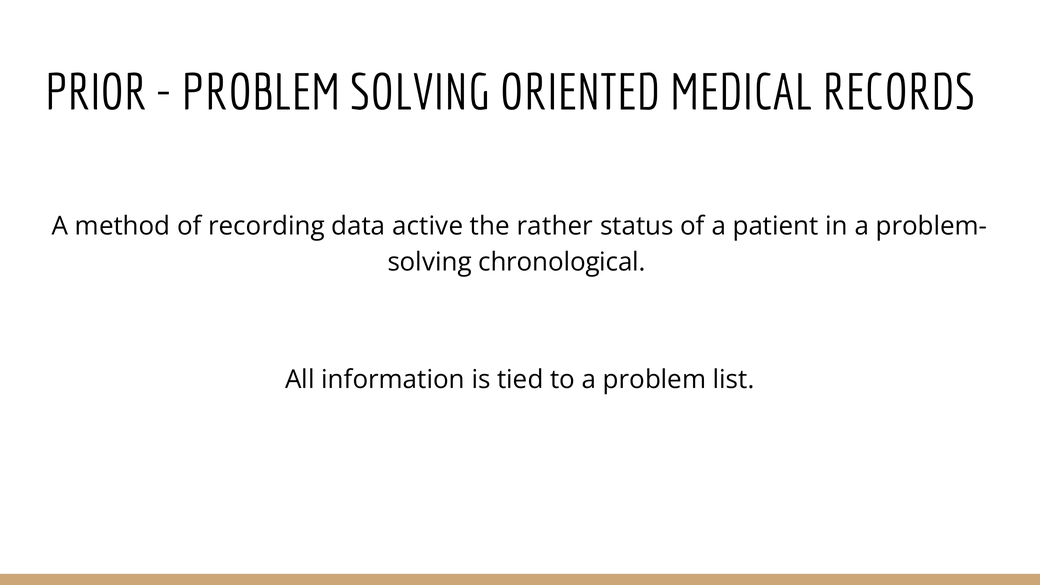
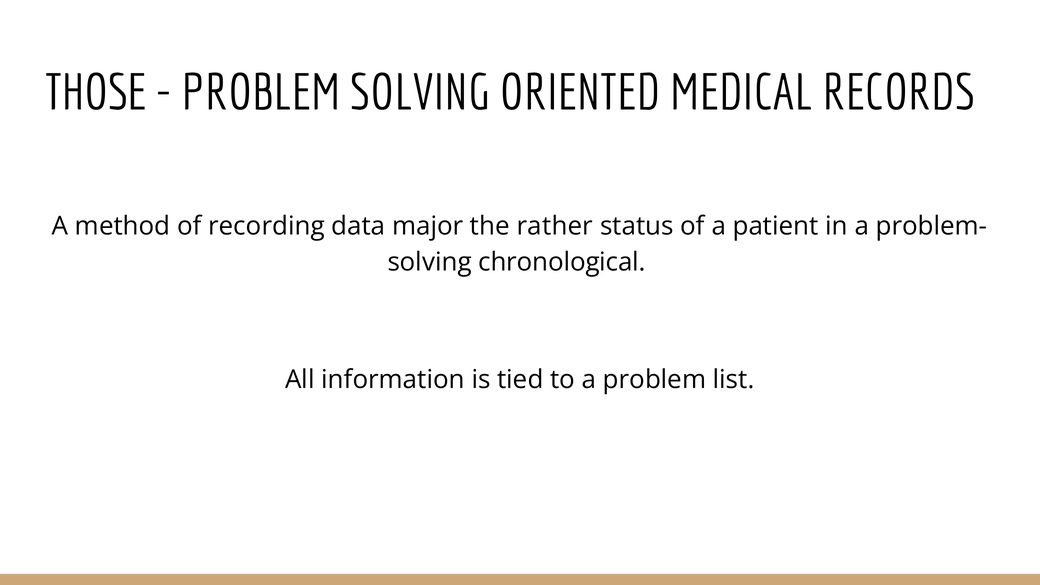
PRIOR: PRIOR -> THOSE
active: active -> major
